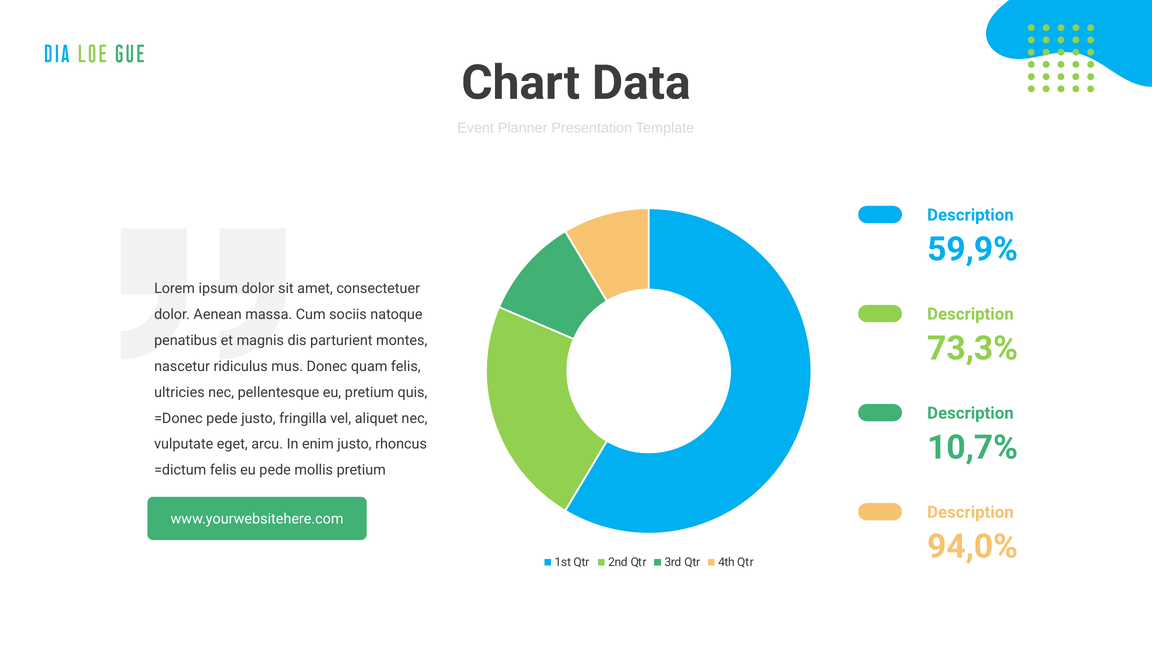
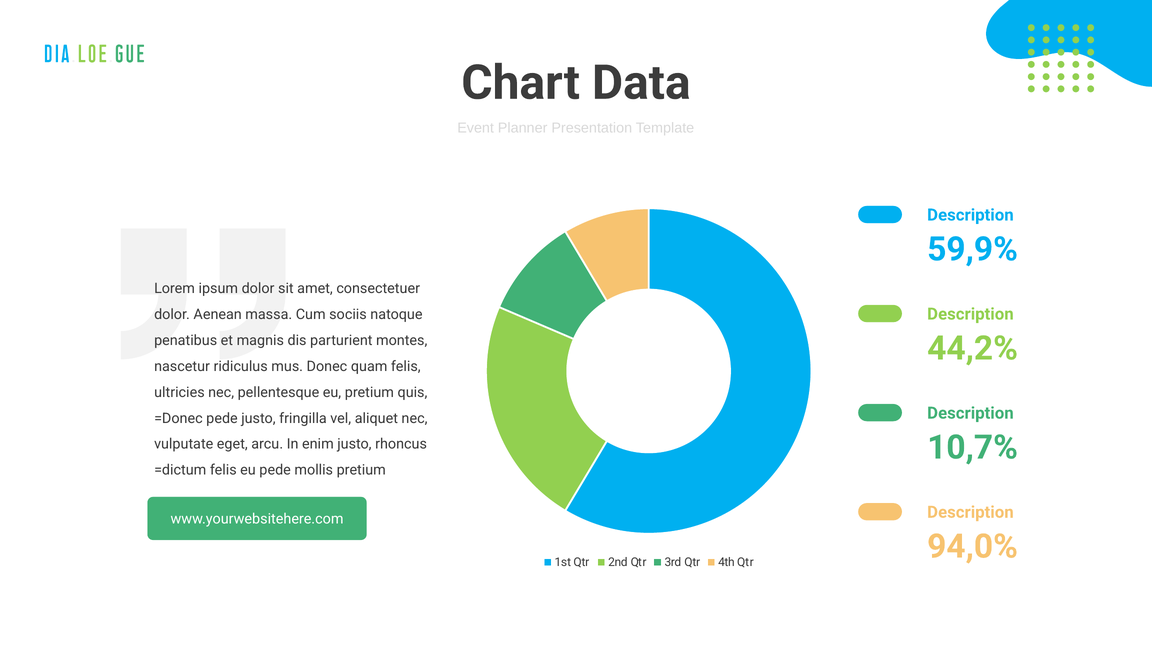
73,3%: 73,3% -> 44,2%
